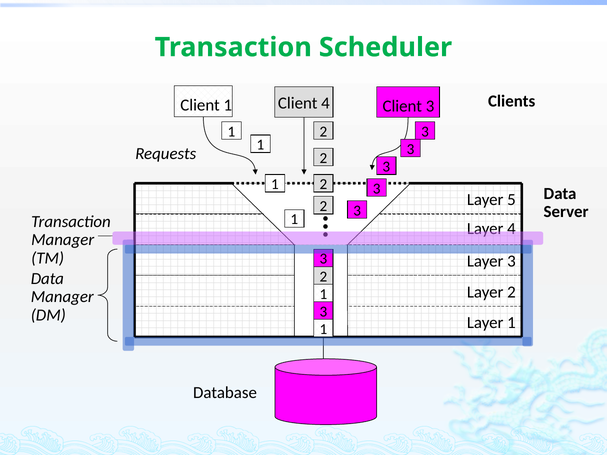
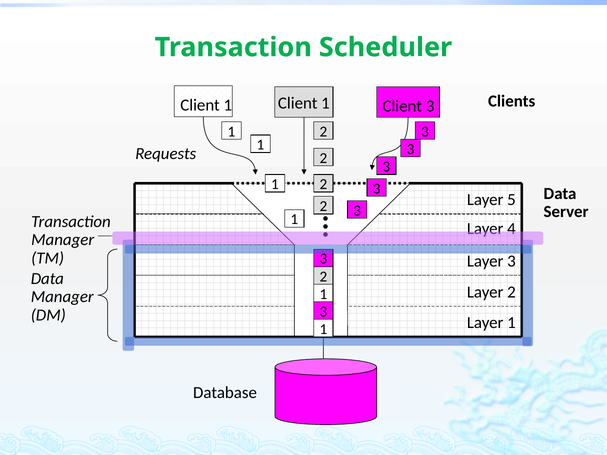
4 at (326, 103): 4 -> 1
